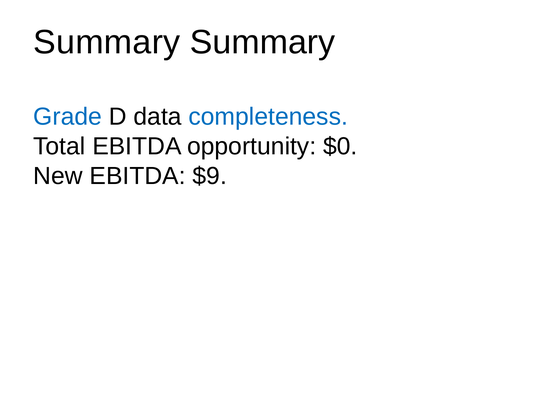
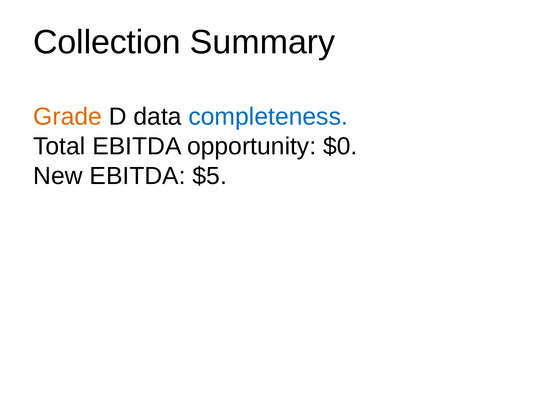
Summary at (107, 42): Summary -> Collection
Grade colour: blue -> orange
$9: $9 -> $5
